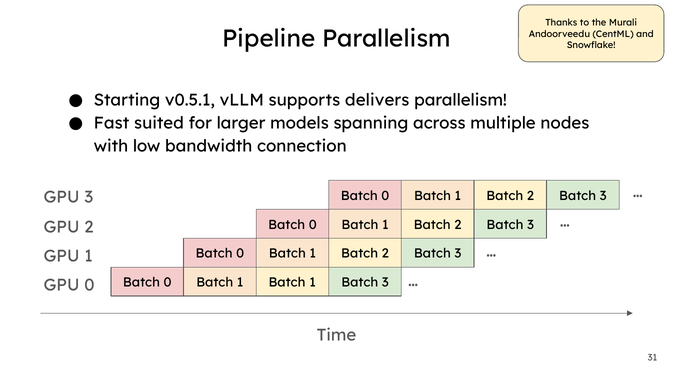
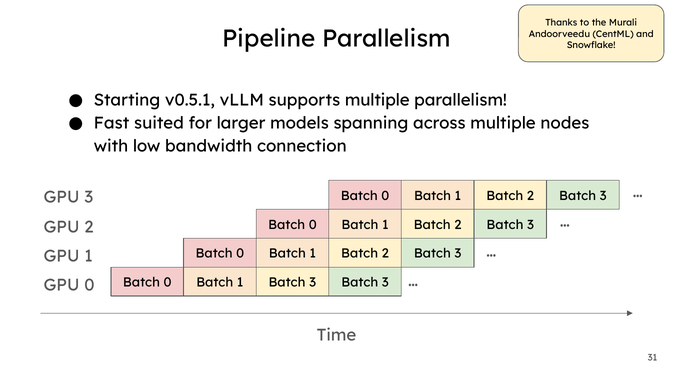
supports delivers: delivers -> multiple
1 at (313, 283): 1 -> 3
